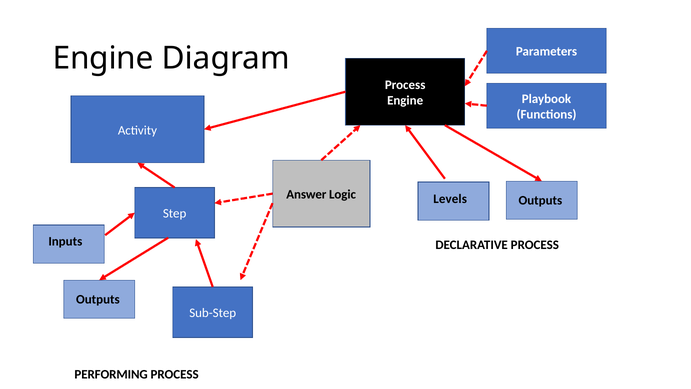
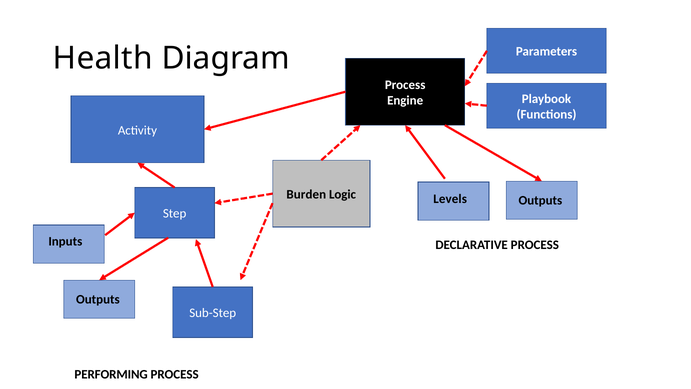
Engine at (103, 58): Engine -> Health
Answer: Answer -> Burden
